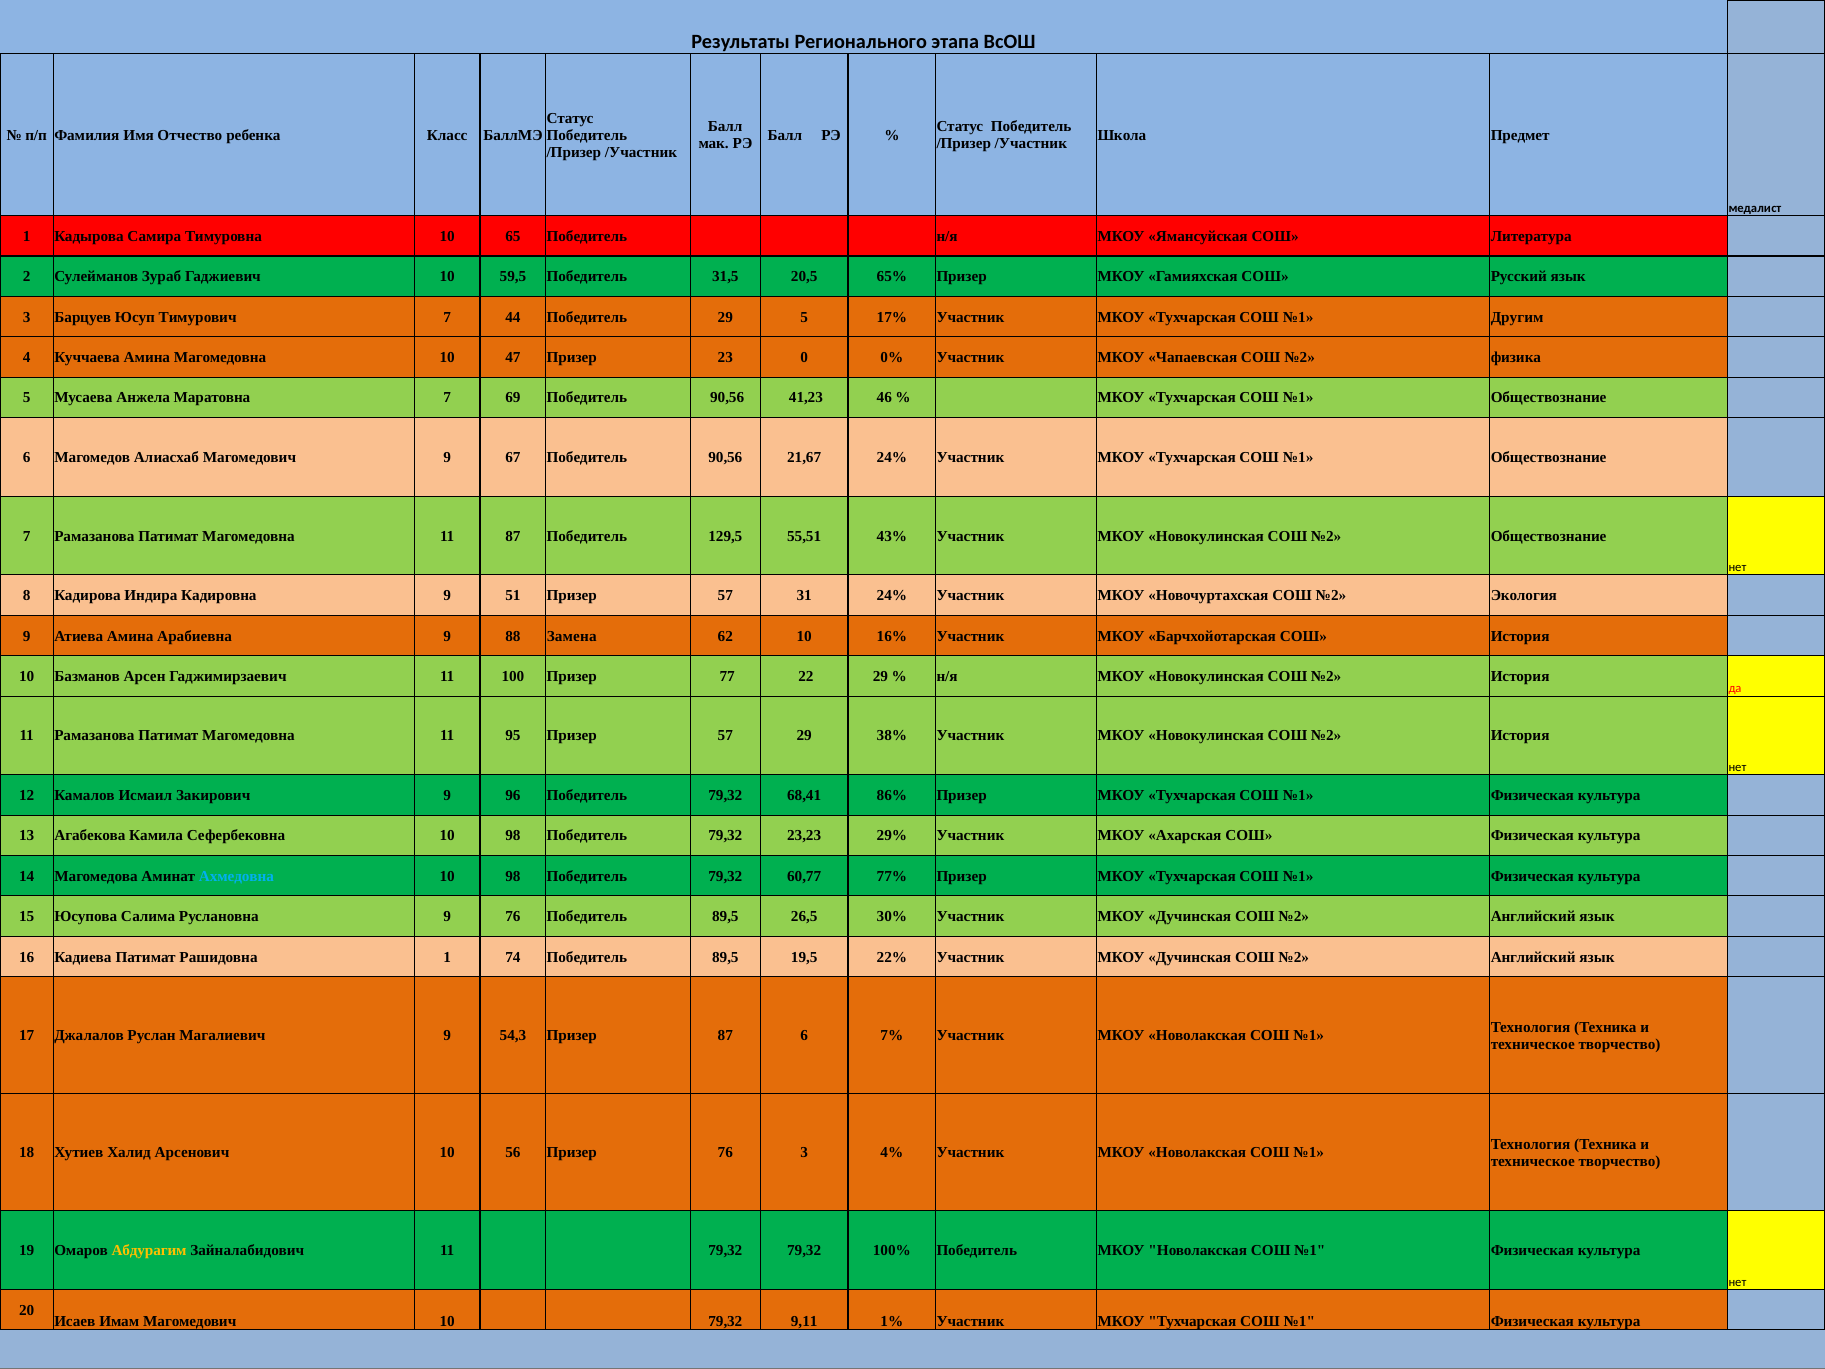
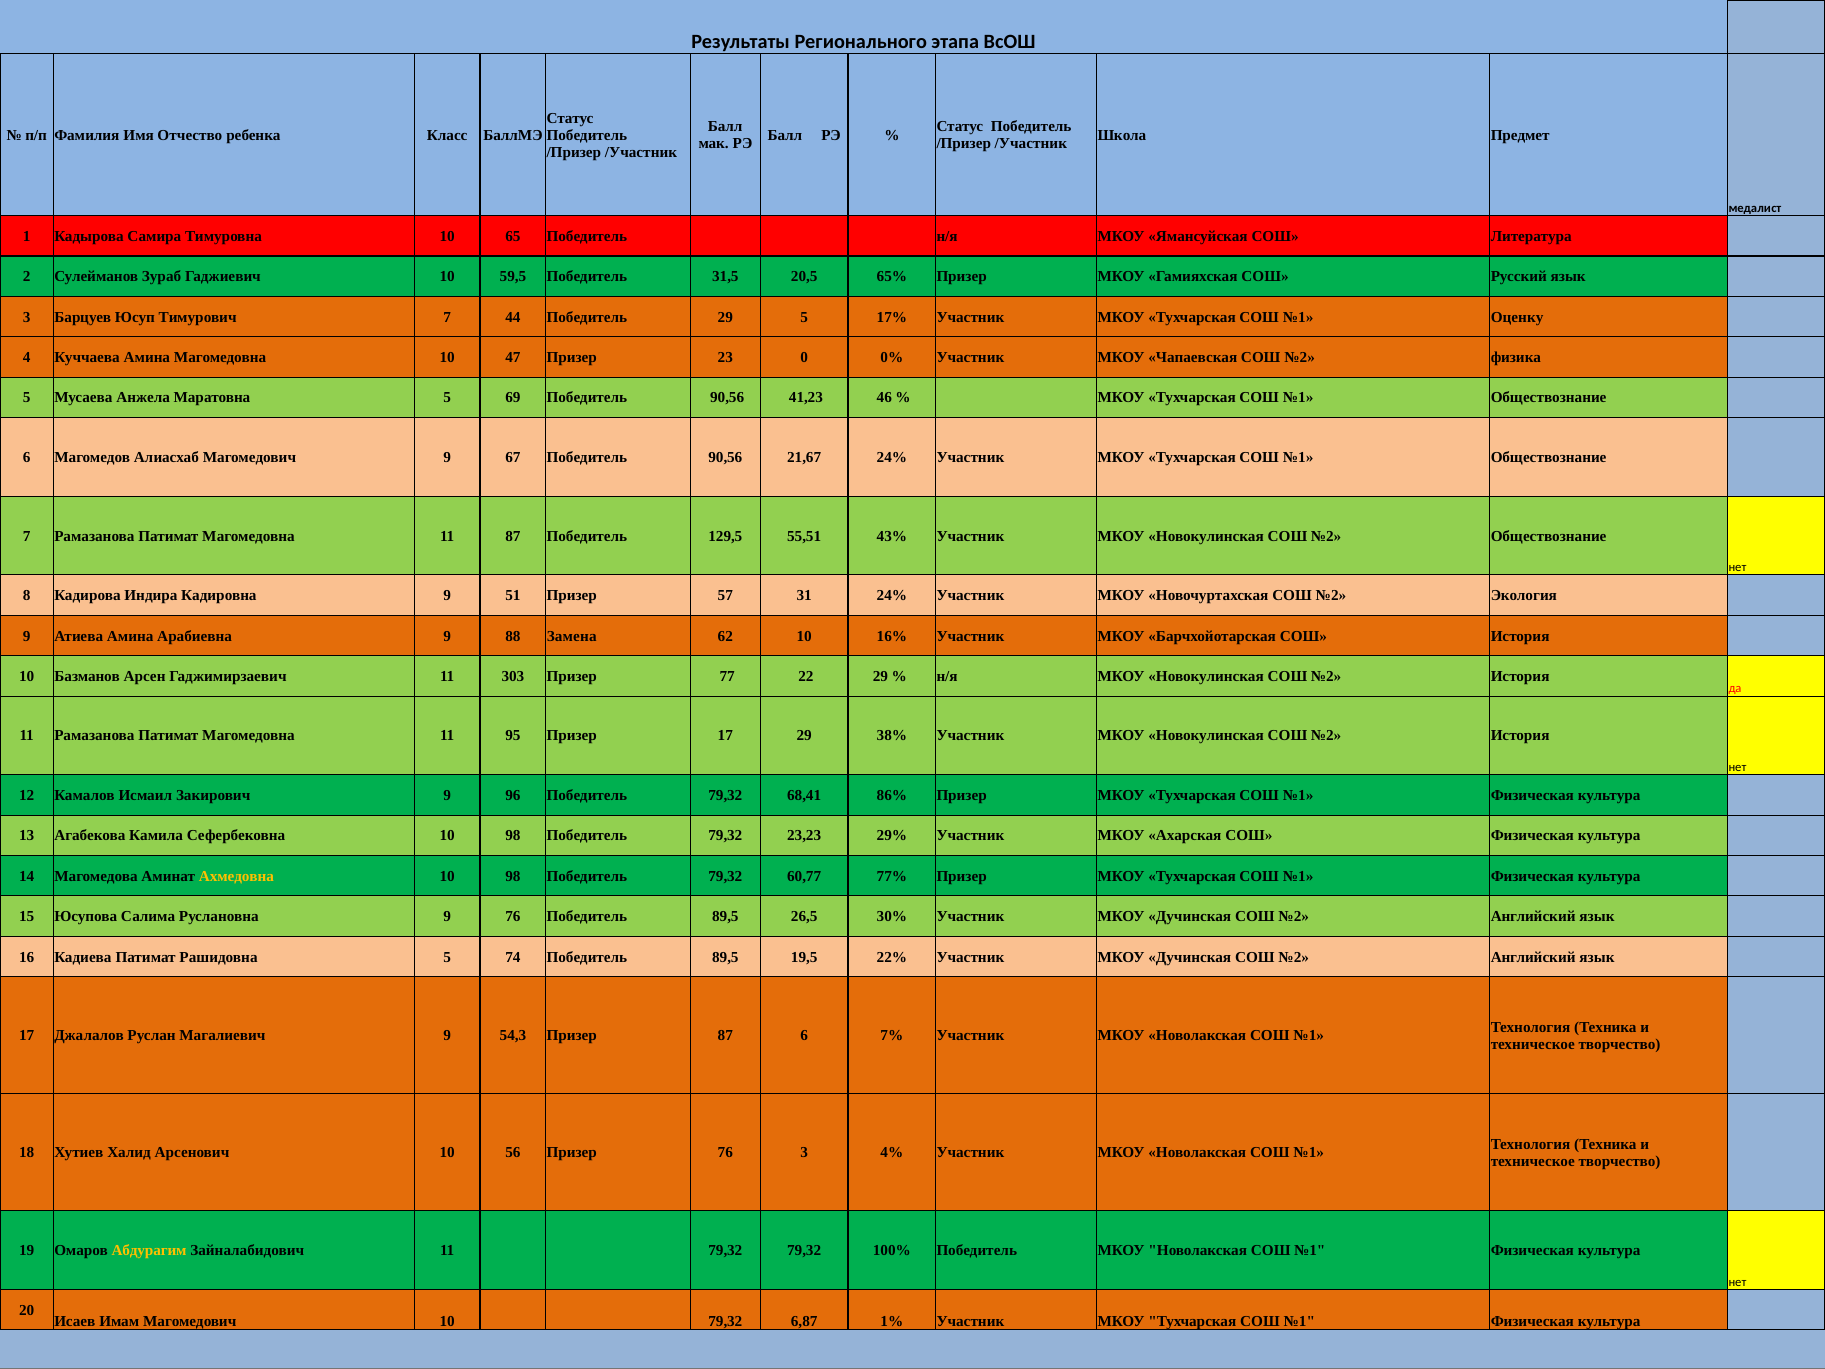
Другим: Другим -> Оценку
Маратовна 7: 7 -> 5
100: 100 -> 303
95 Призер 57: 57 -> 17
Ахмедовна colour: light blue -> yellow
Рашидовна 1: 1 -> 5
9,11: 9,11 -> 6,87
